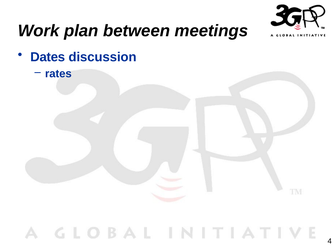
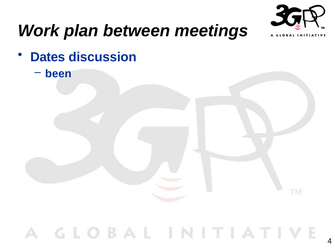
rates: rates -> been
